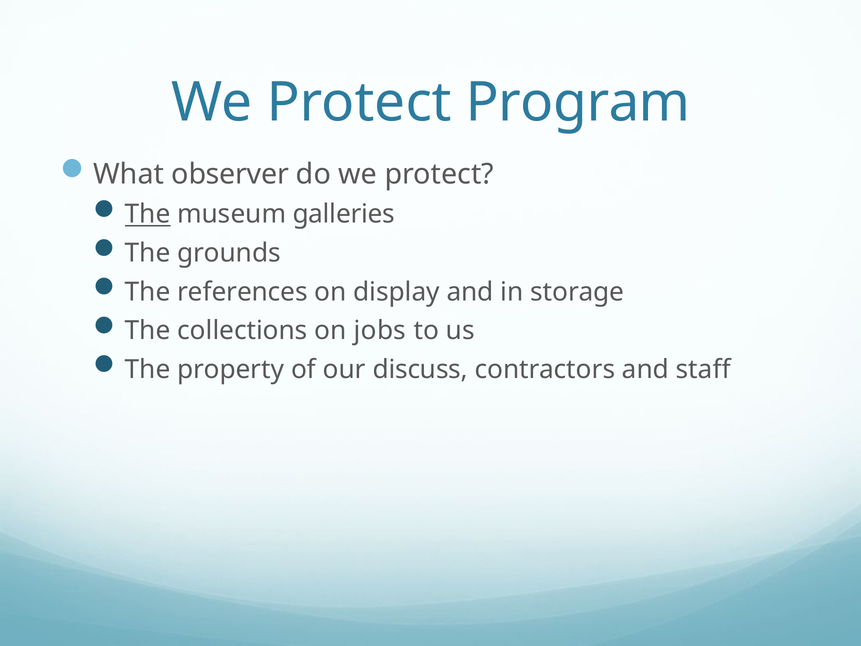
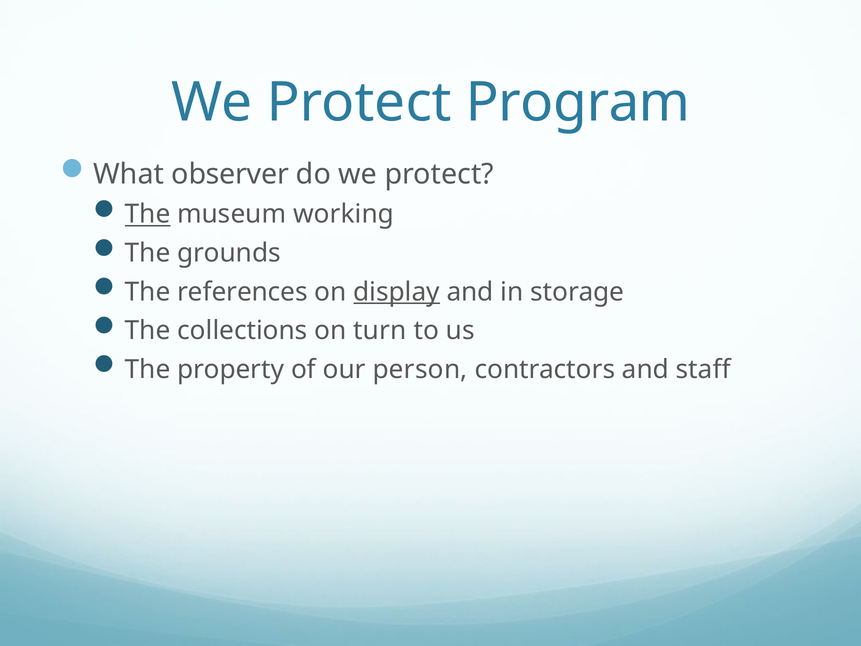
galleries: galleries -> working
display underline: none -> present
jobs: jobs -> turn
discuss: discuss -> person
